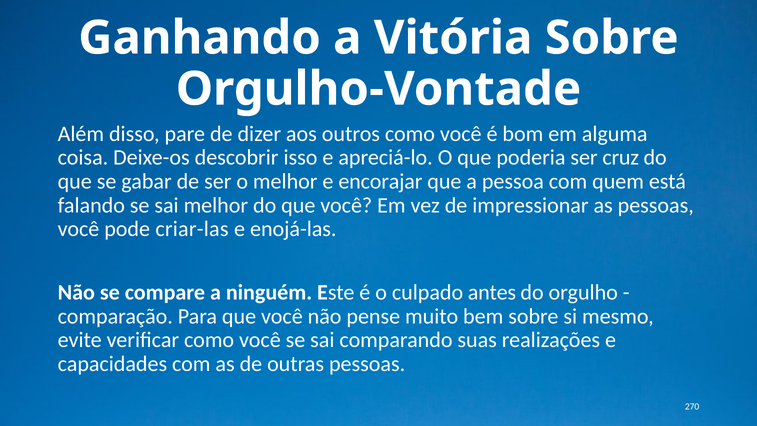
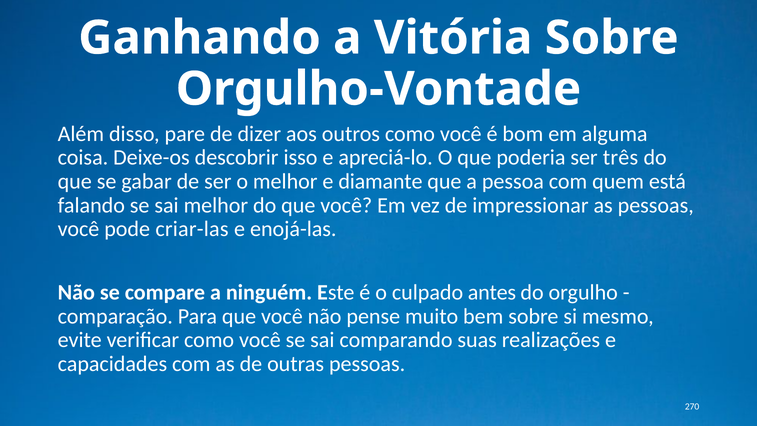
cruz: cruz -> três
encorajar: encorajar -> diamante
